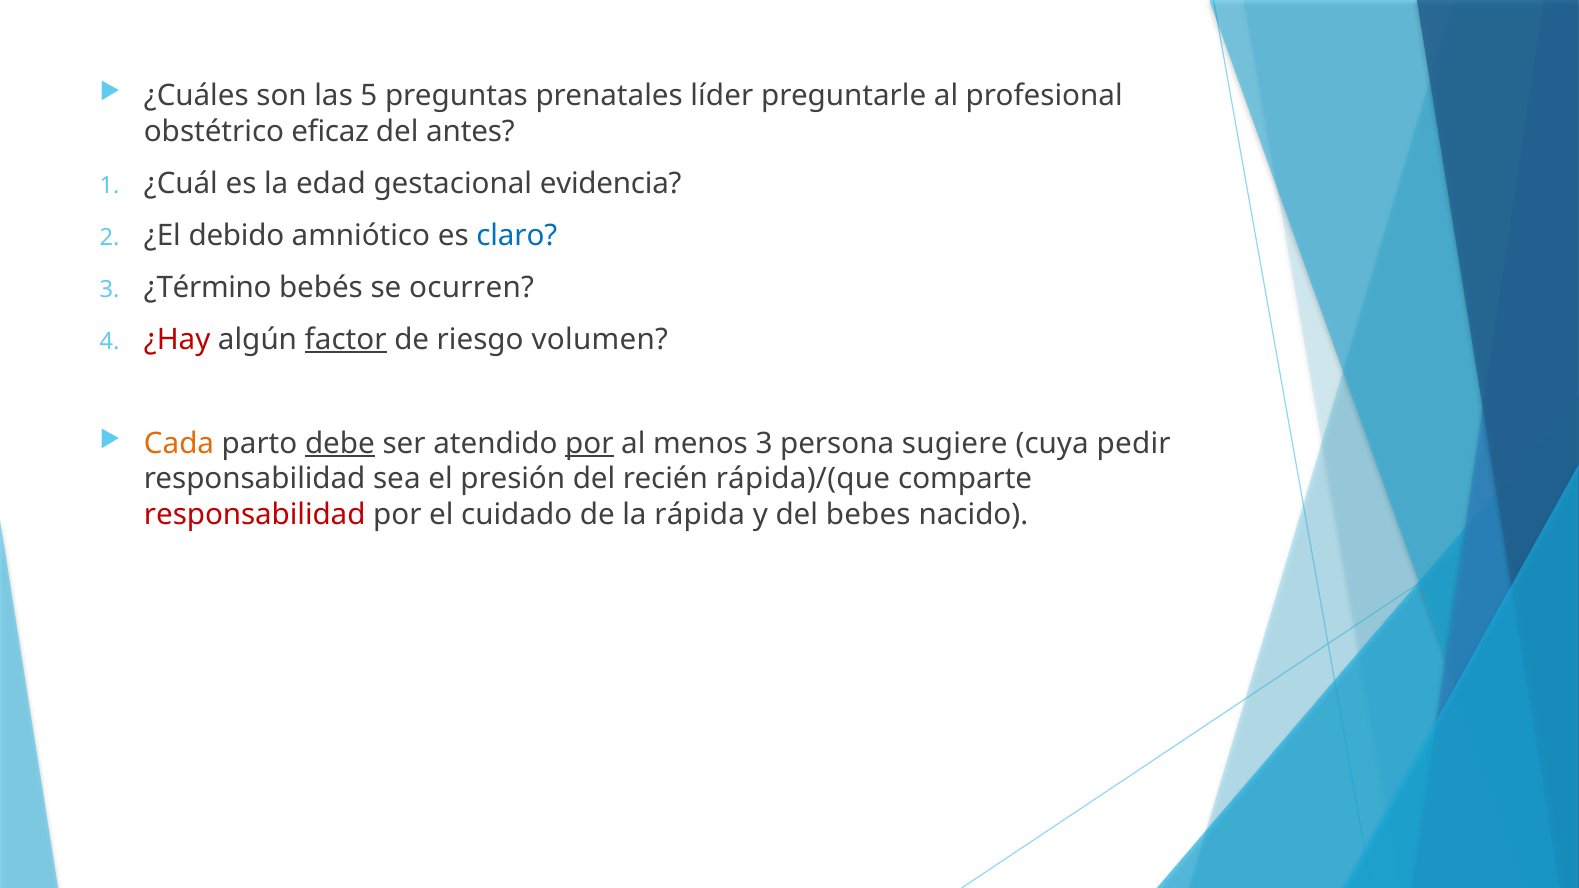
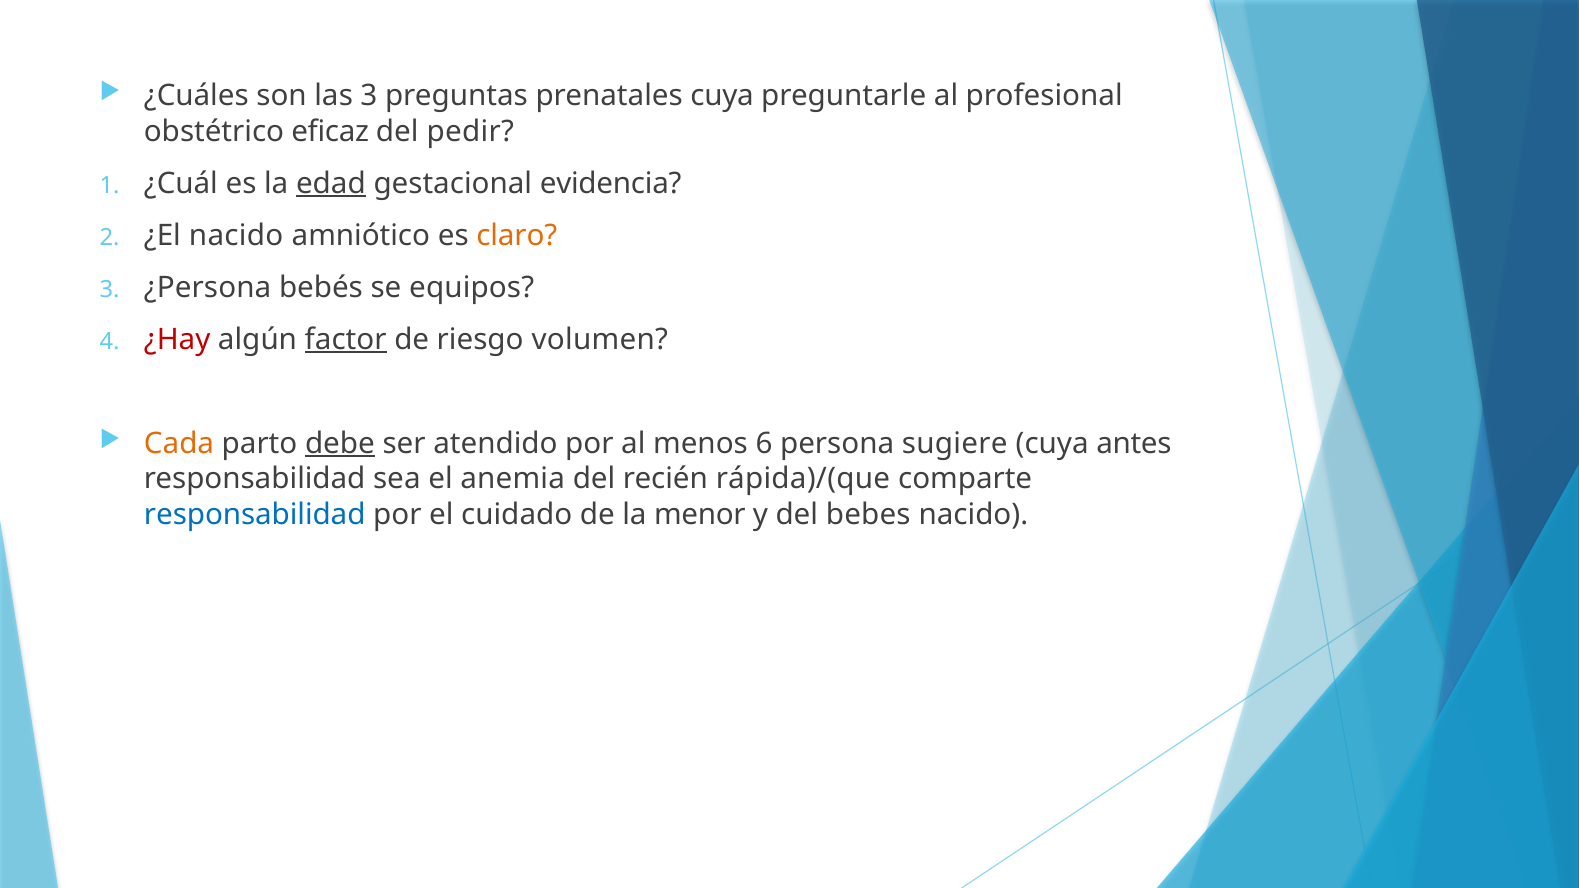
las 5: 5 -> 3
prenatales líder: líder -> cuya
antes: antes -> pedir
edad underline: none -> present
¿El debido: debido -> nacido
claro colour: blue -> orange
¿Término: ¿Término -> ¿Persona
ocurren: ocurren -> equipos
por at (589, 444) underline: present -> none
menos 3: 3 -> 6
pedir: pedir -> antes
presión: presión -> anemia
responsabilidad at (255, 515) colour: red -> blue
rápida: rápida -> menor
